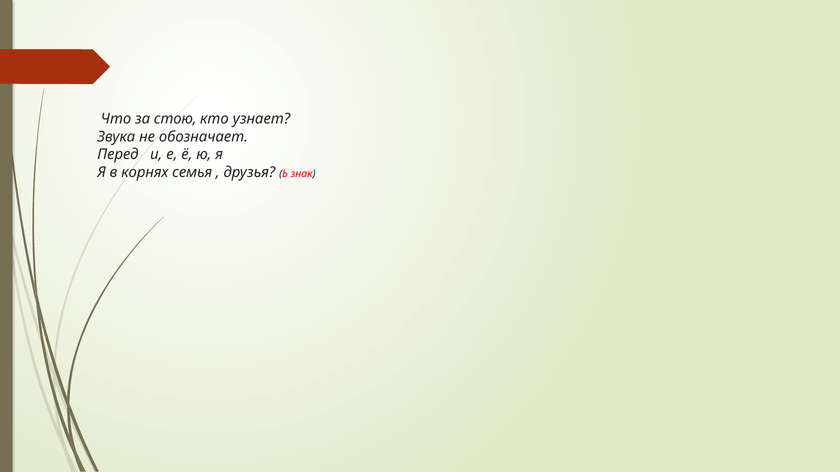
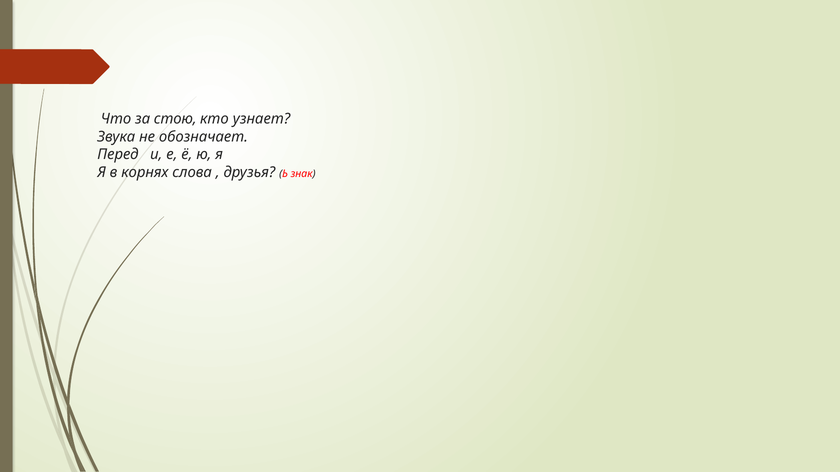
семья: семья -> слова
